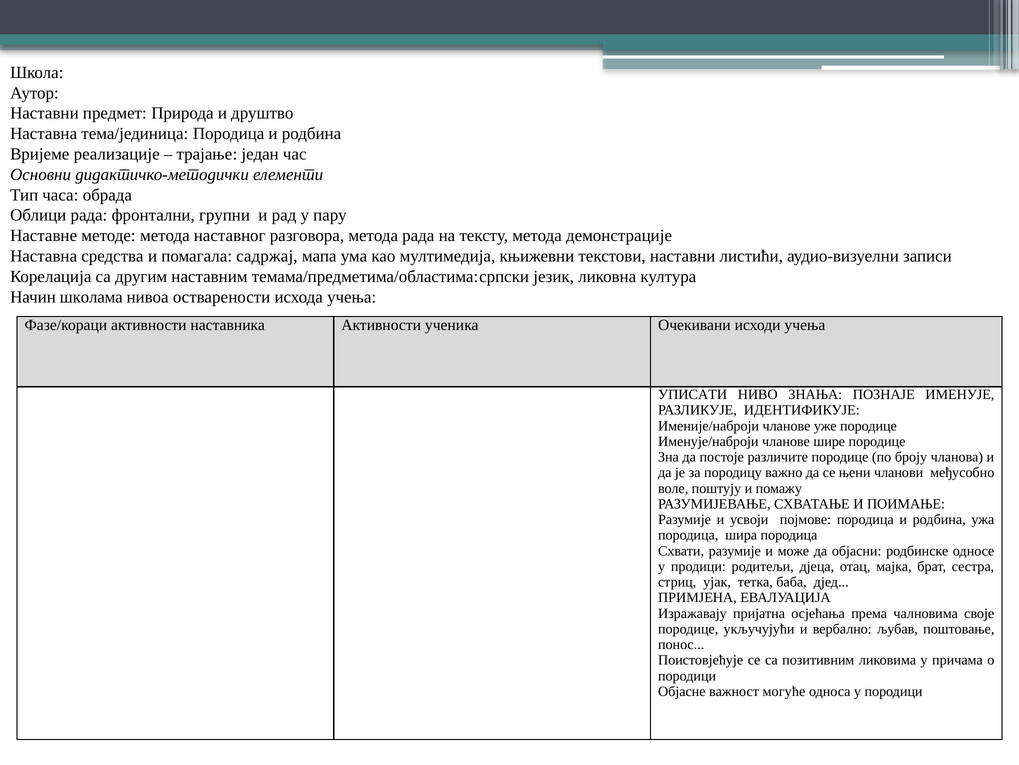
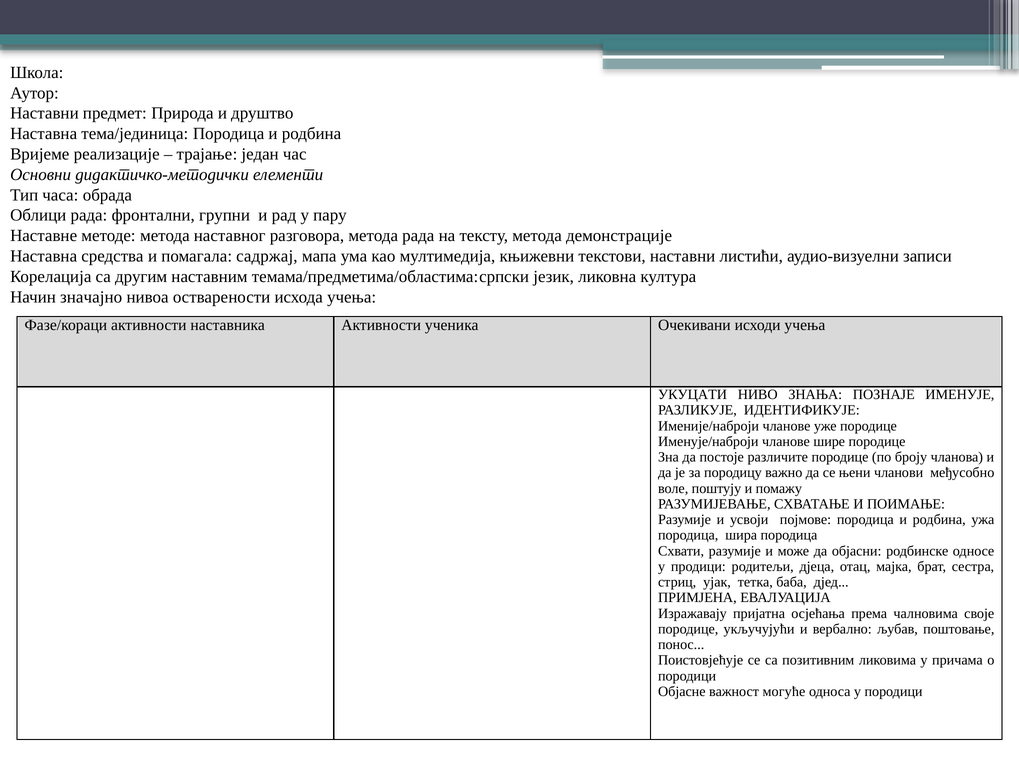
школама: школама -> значајно
УПИСАТИ: УПИСАТИ -> УКУЦАТИ
